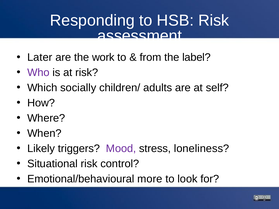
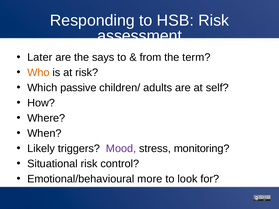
work: work -> says
label: label -> term
Who colour: purple -> orange
socially: socially -> passive
loneliness: loneliness -> monitoring
